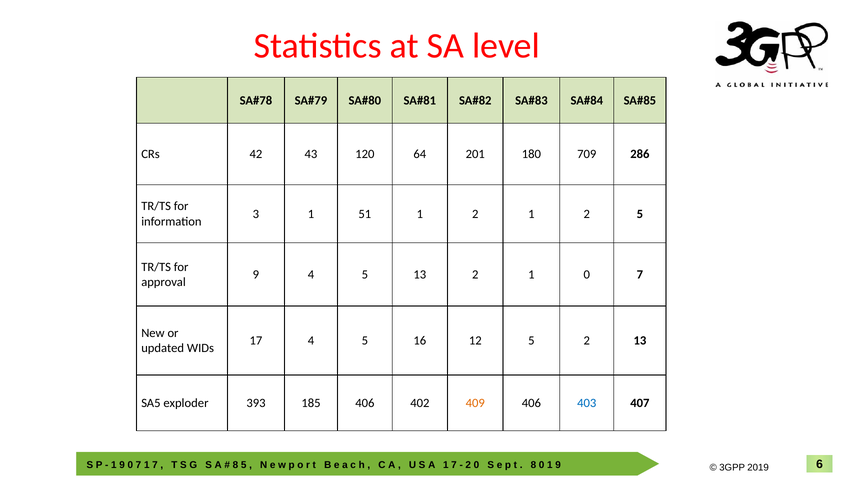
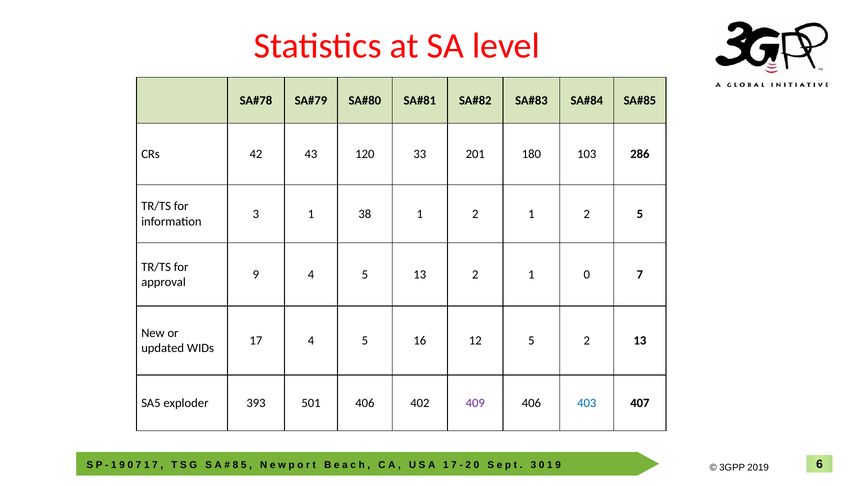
64: 64 -> 33
709: 709 -> 103
51: 51 -> 38
185: 185 -> 501
409 colour: orange -> purple
8 at (533, 465): 8 -> 3
